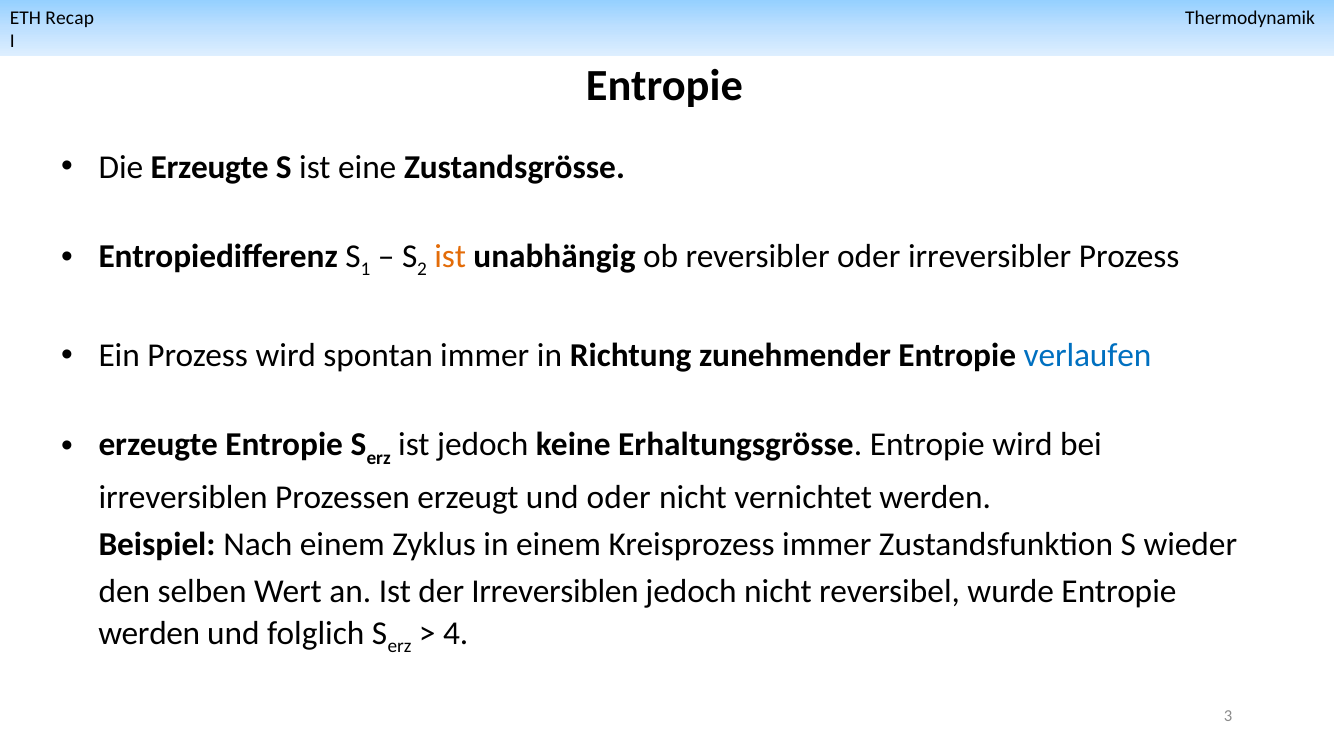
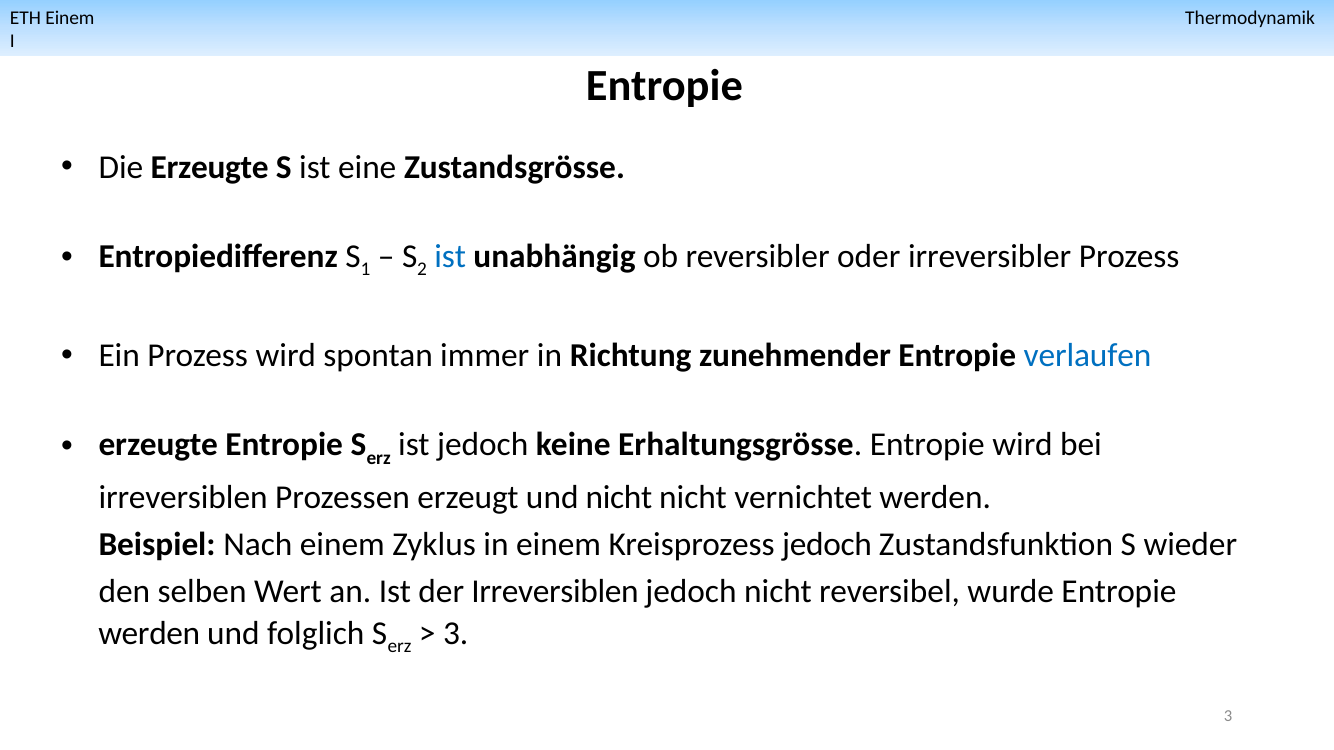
ETH Recap: Recap -> Einem
ist at (450, 256) colour: orange -> blue
und oder: oder -> nicht
Kreisprozess immer: immer -> jedoch
4 at (456, 634): 4 -> 3
